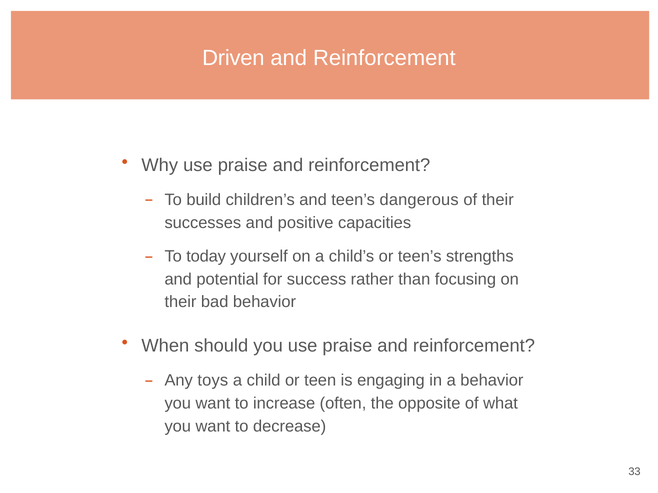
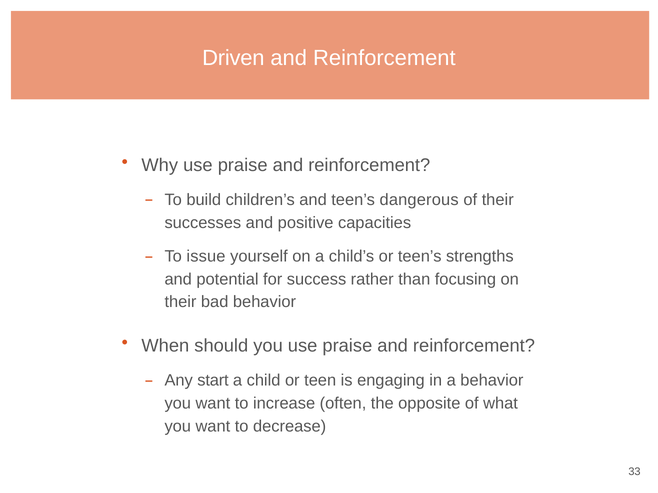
today: today -> issue
toys: toys -> start
